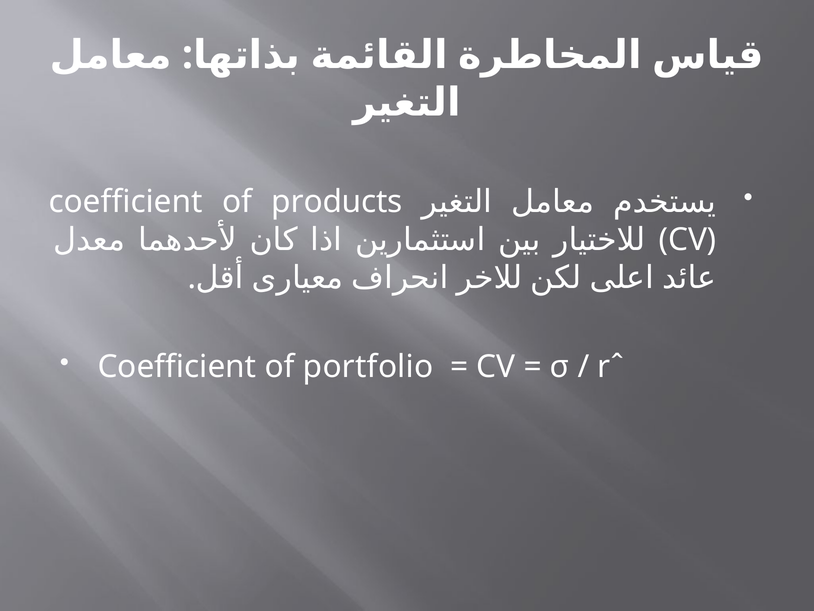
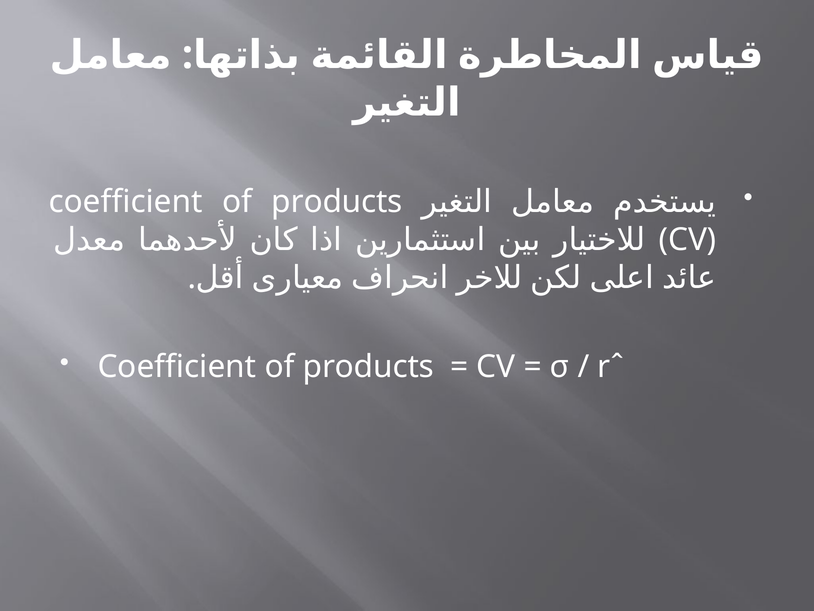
portfolio at (368, 366): portfolio -> products
